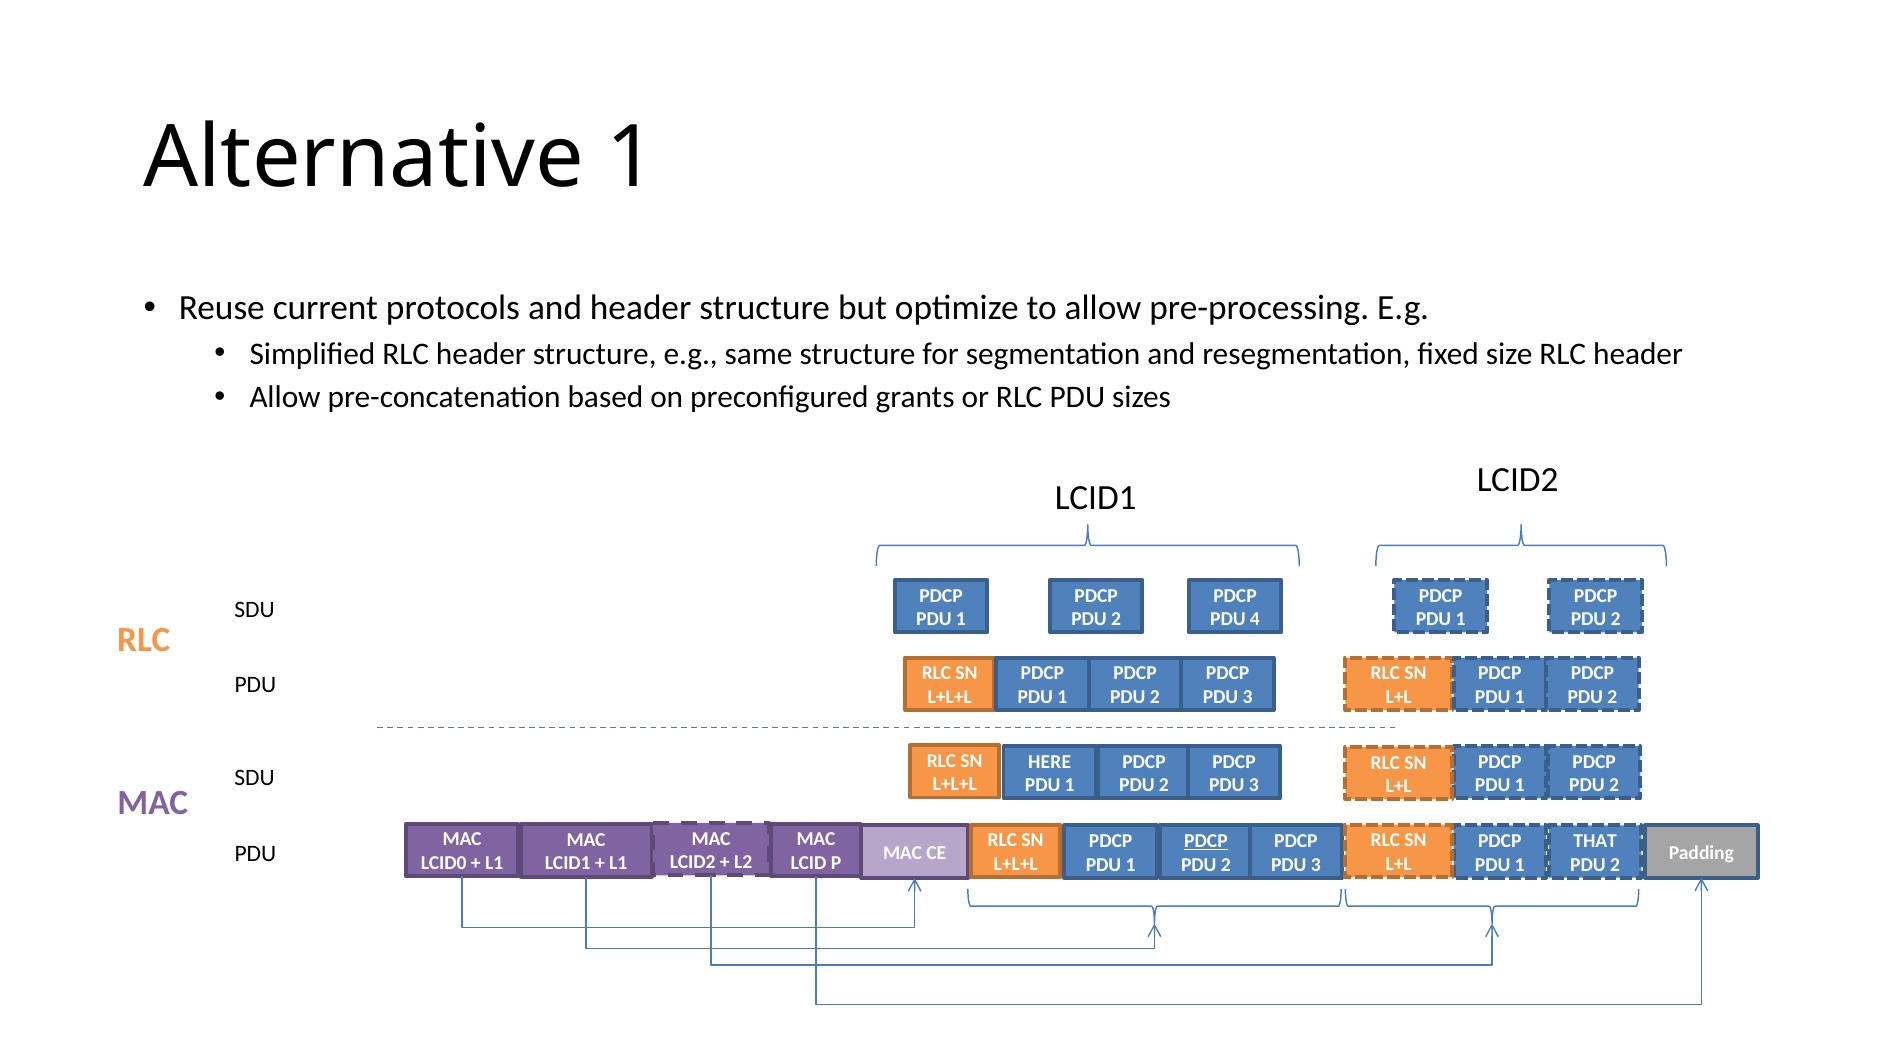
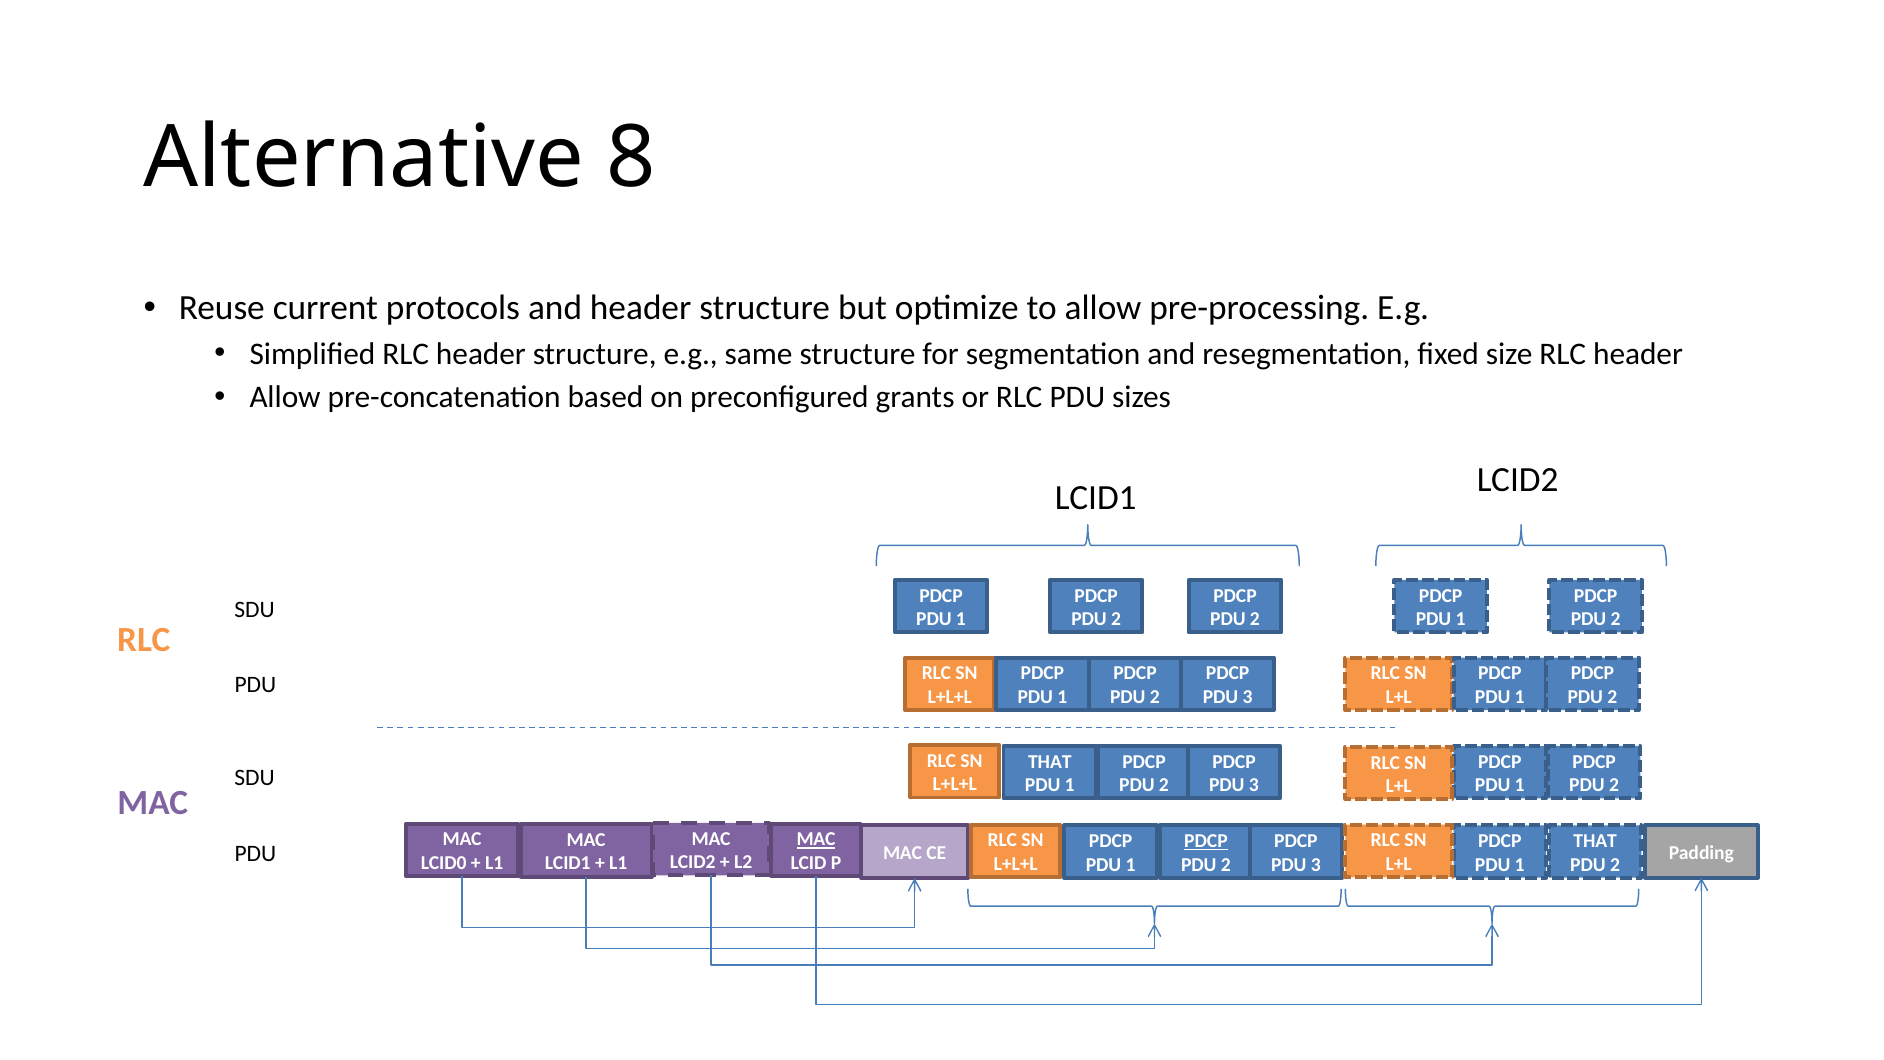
Alternative 1: 1 -> 8
4 at (1255, 619): 4 -> 2
HERE at (1050, 762): HERE -> THAT
MAC at (816, 839) underline: none -> present
